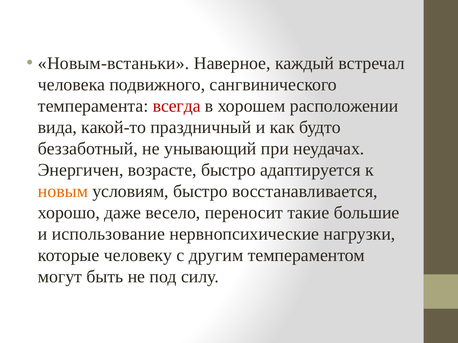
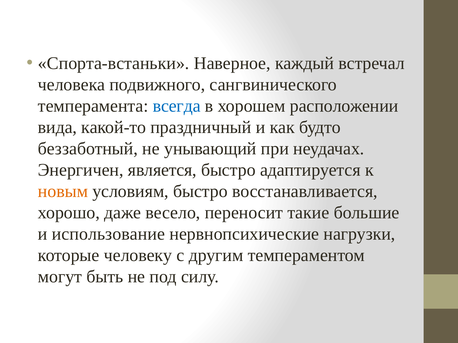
Новым-встаньки: Новым-встаньки -> Спорта-встаньки
всегда colour: red -> blue
возрасте: возрасте -> является
